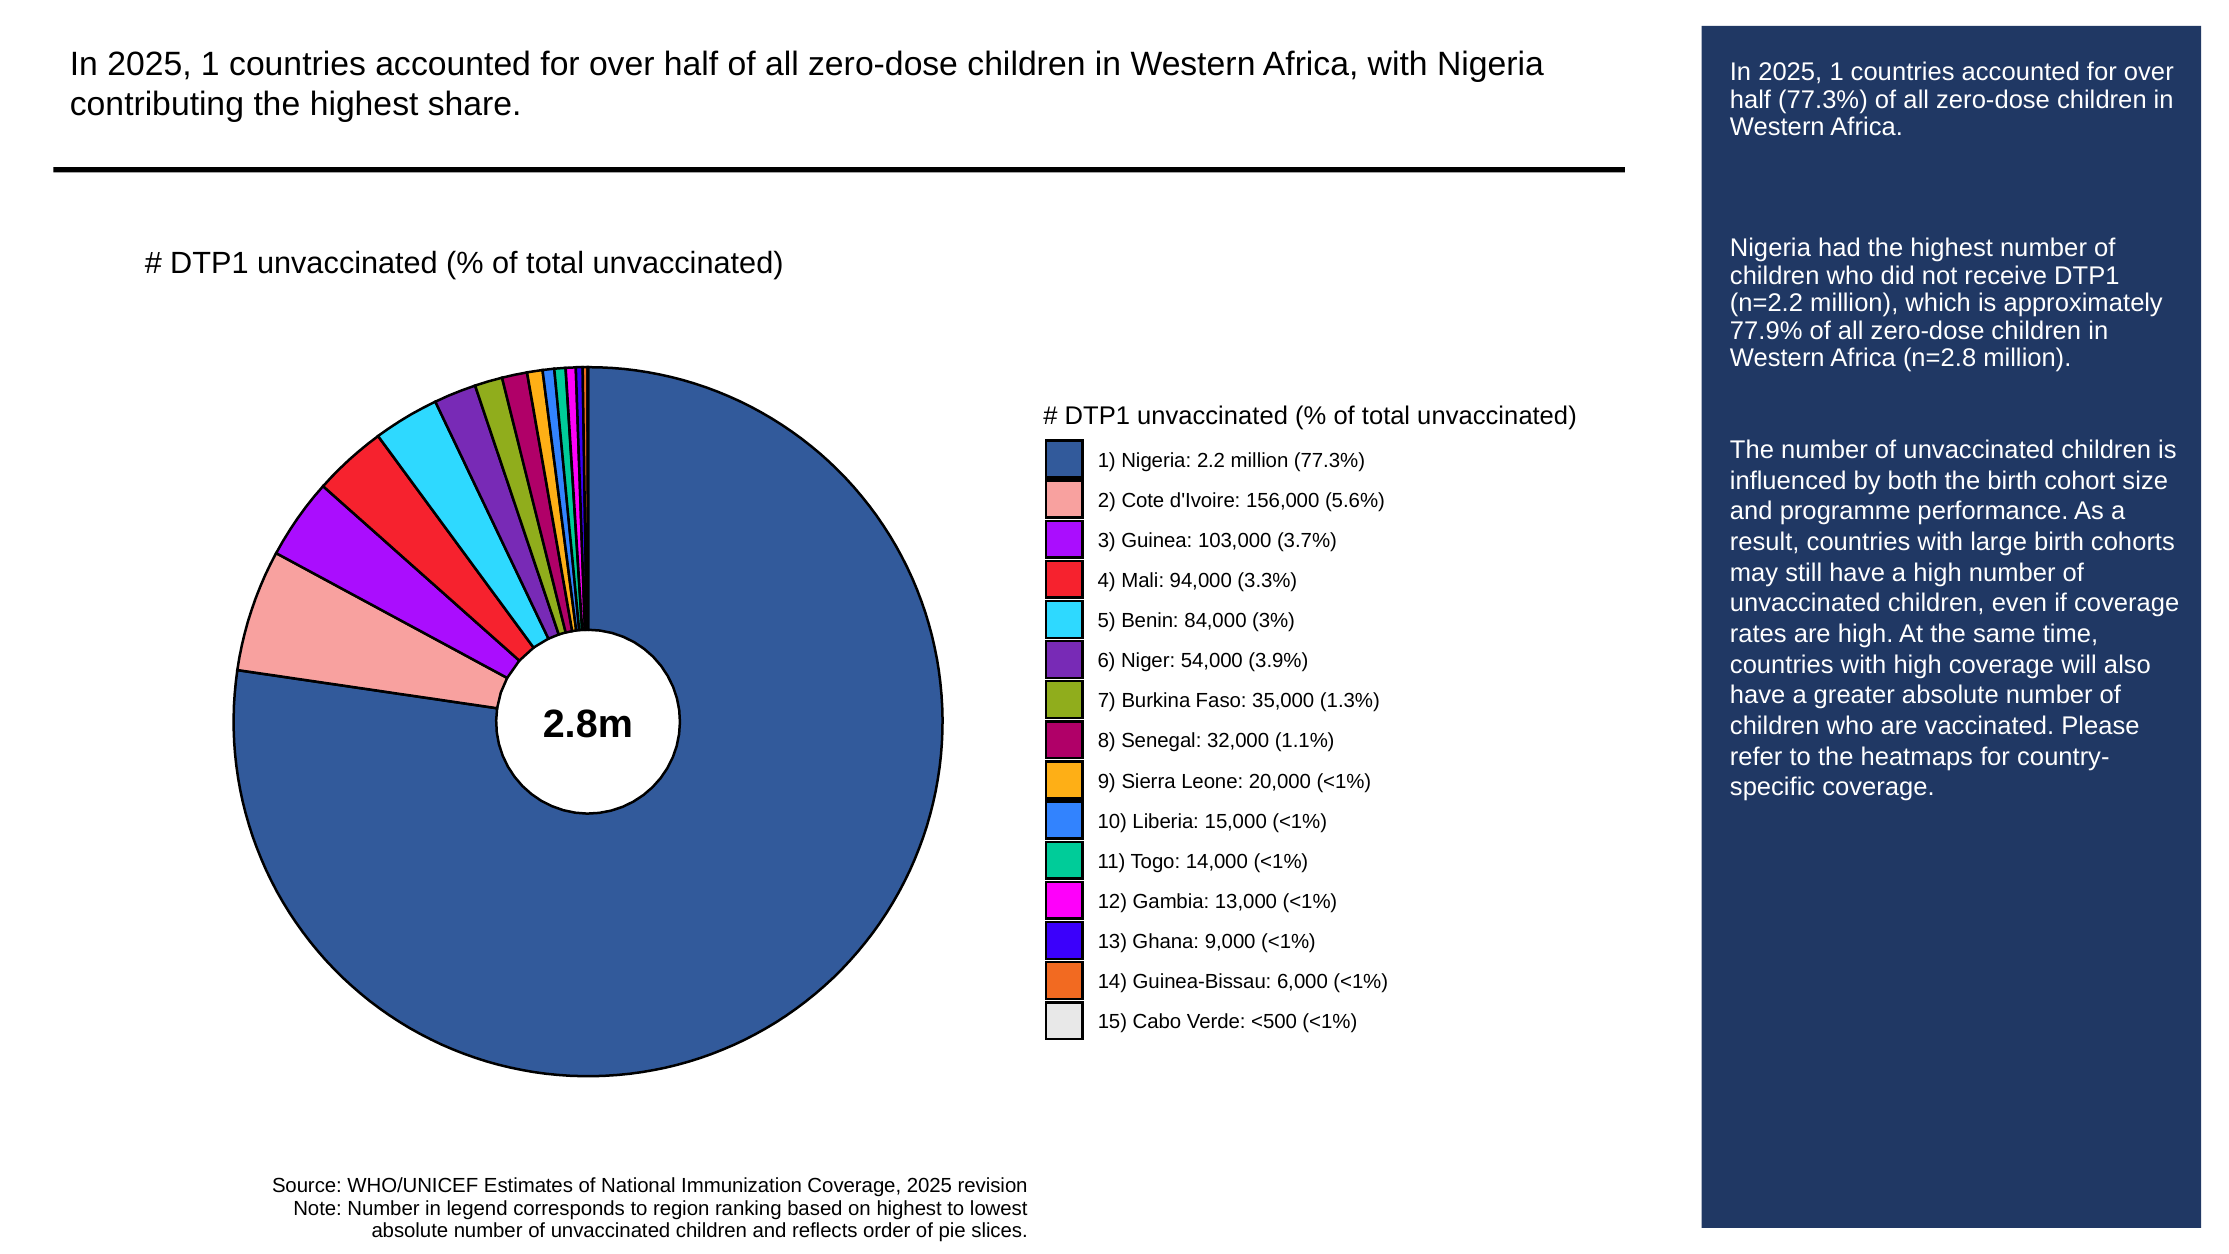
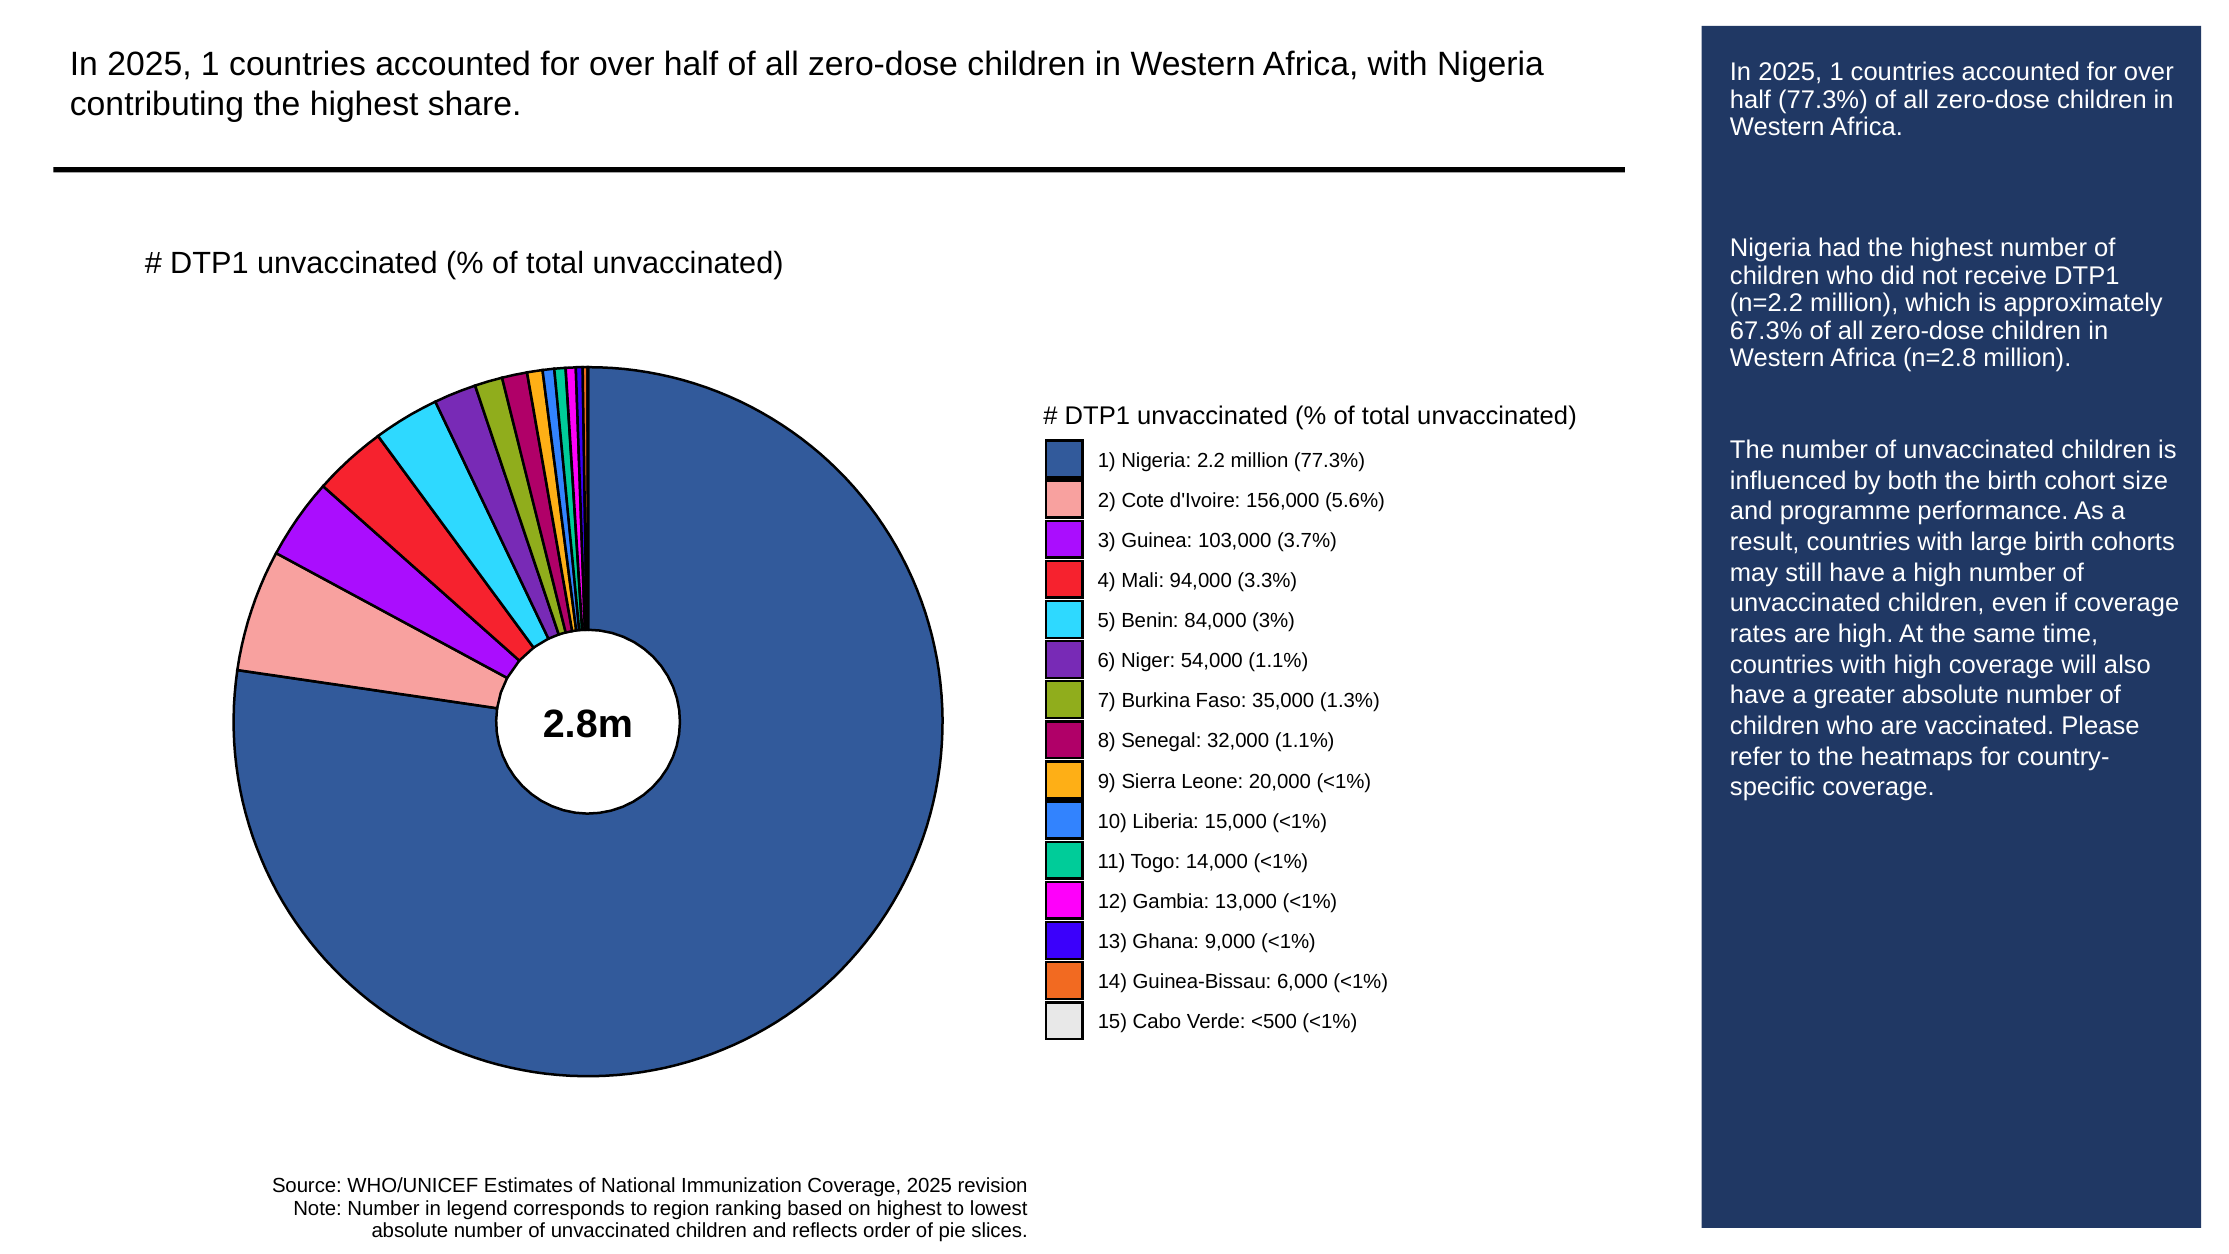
77.9%: 77.9% -> 67.3%
54,000 3.9%: 3.9% -> 1.1%
